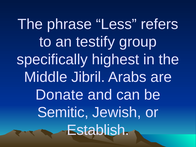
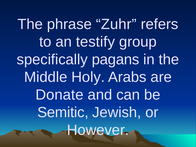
Less: Less -> Zuhr
highest: highest -> pagans
Jibril: Jibril -> Holy
Establish: Establish -> However
